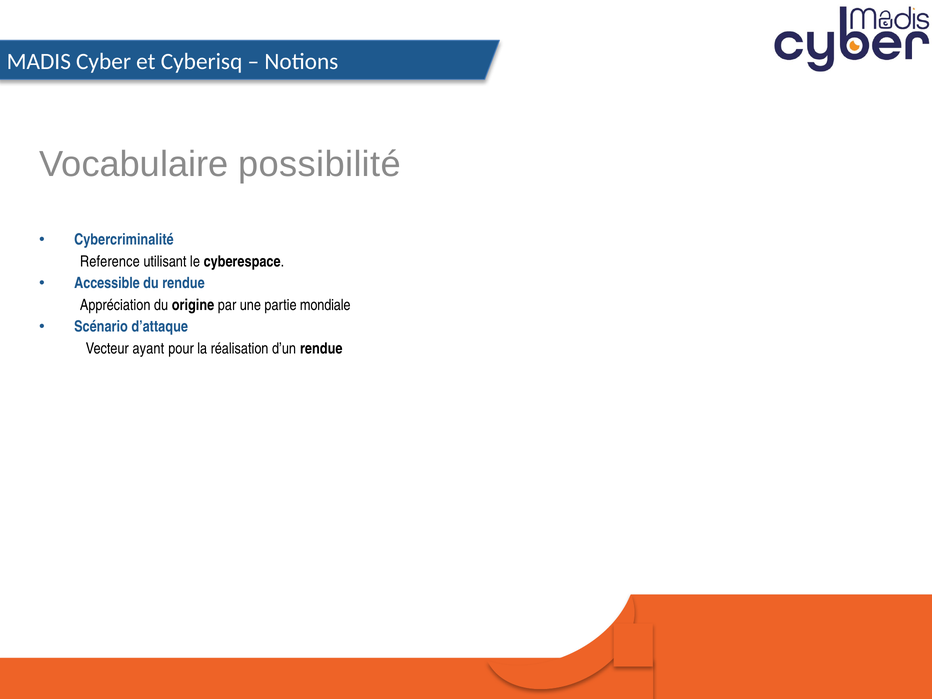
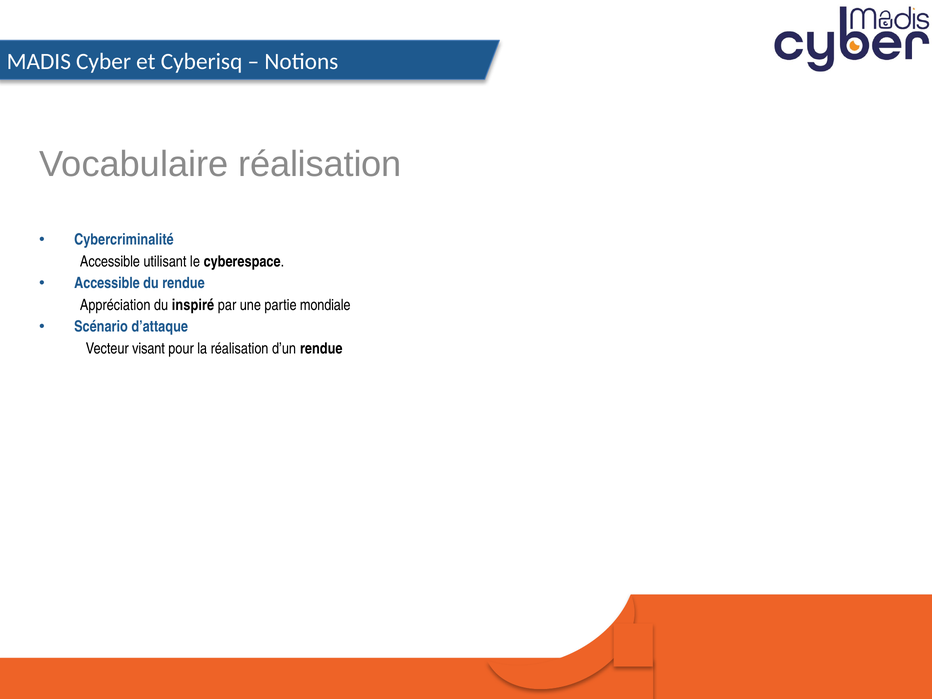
Vocabulaire possibilité: possibilité -> réalisation
Reference at (110, 262): Reference -> Accessible
origine: origine -> inspiré
ayant: ayant -> visant
